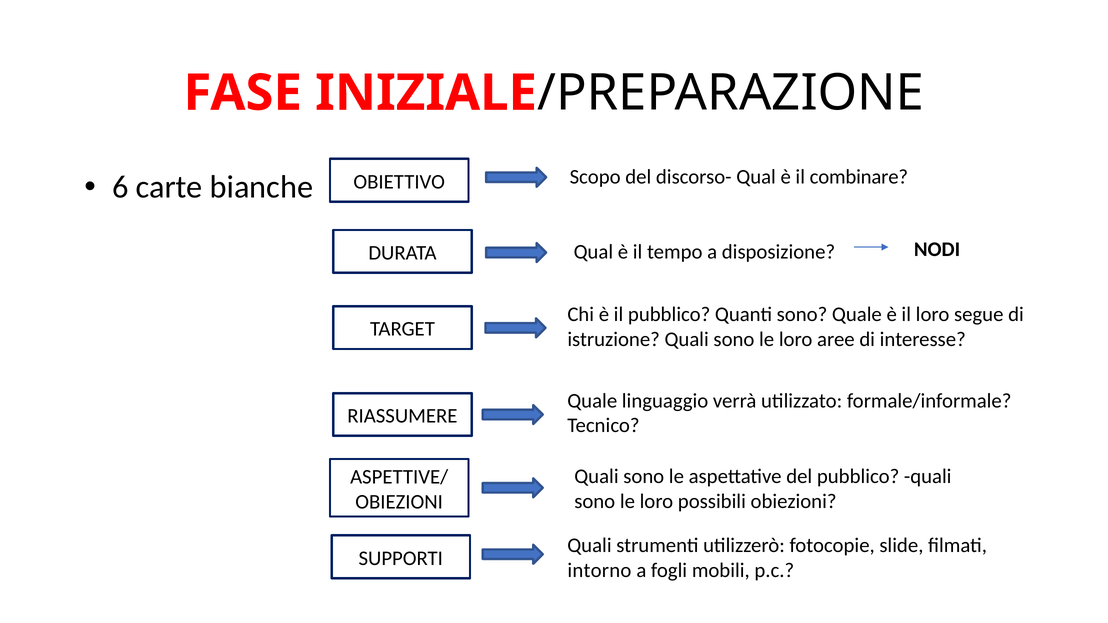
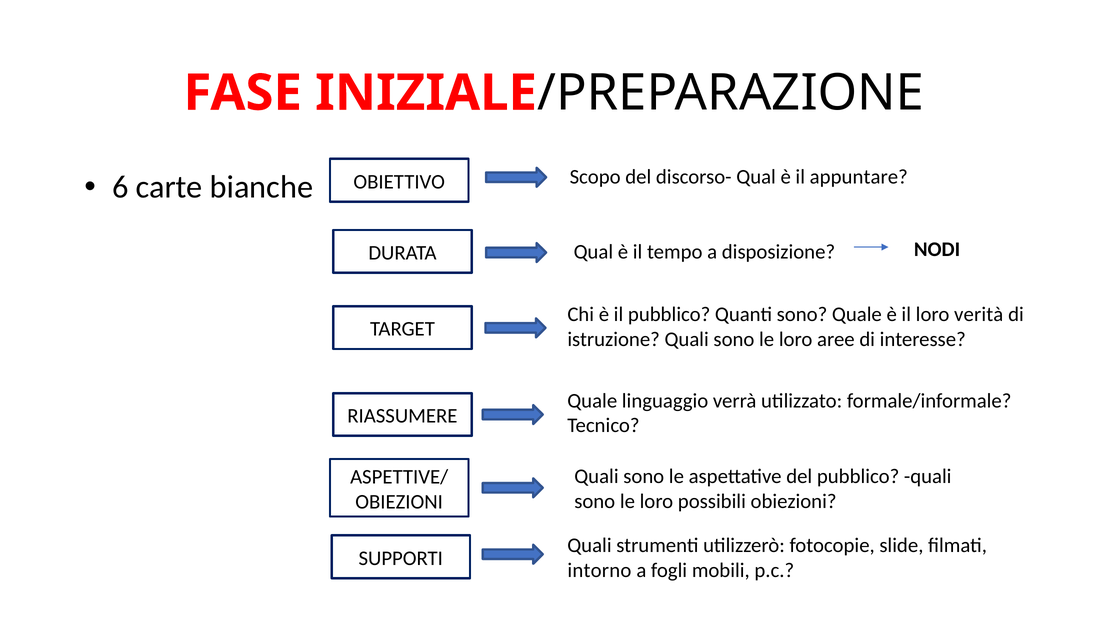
combinare: combinare -> appuntare
segue: segue -> verità
